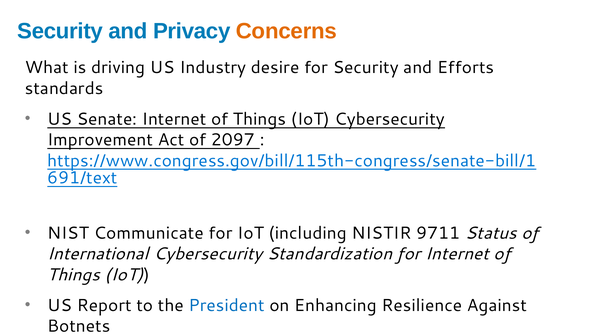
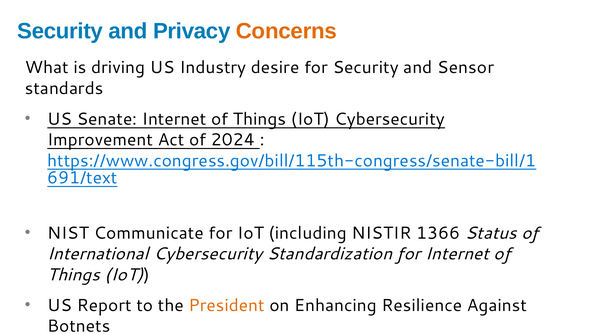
Efforts: Efforts -> Sensor
2097: 2097 -> 2024
9711: 9711 -> 1366
President colour: blue -> orange
